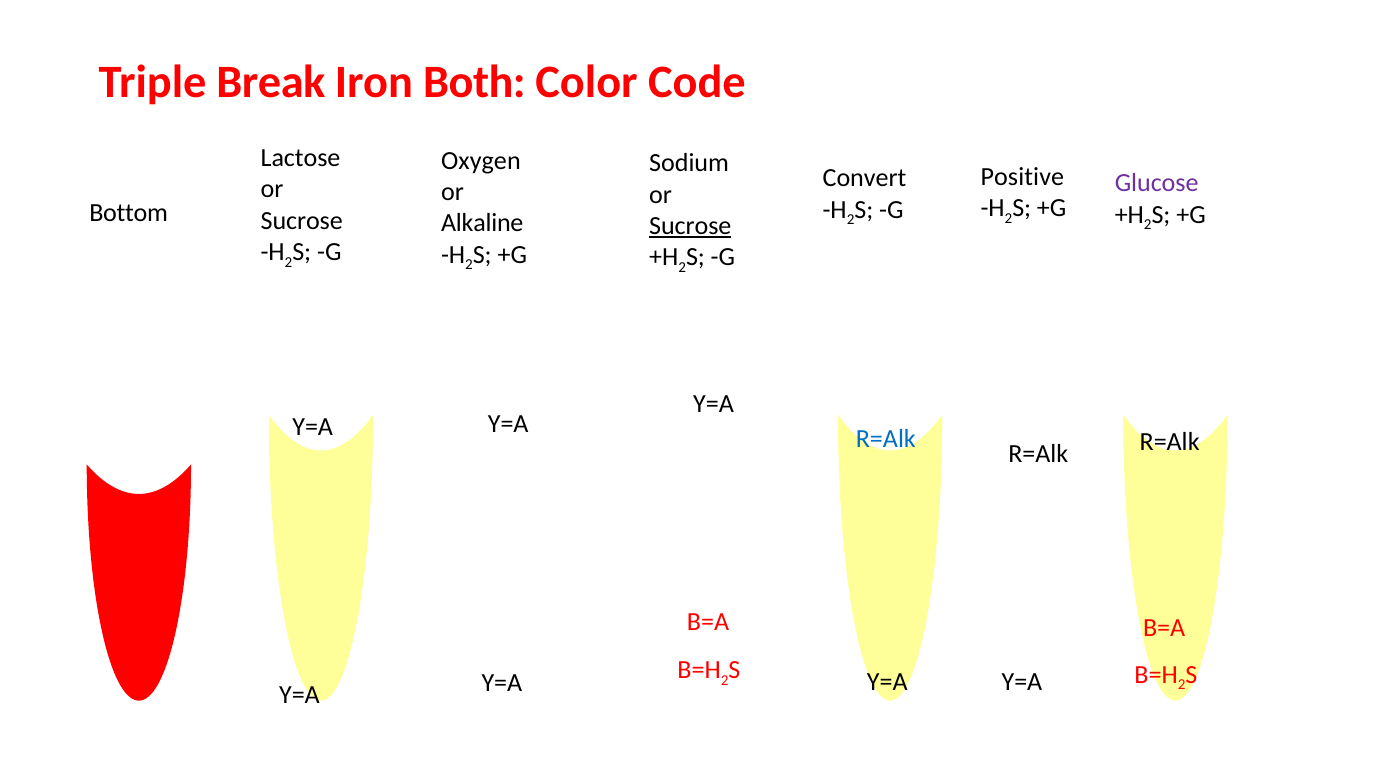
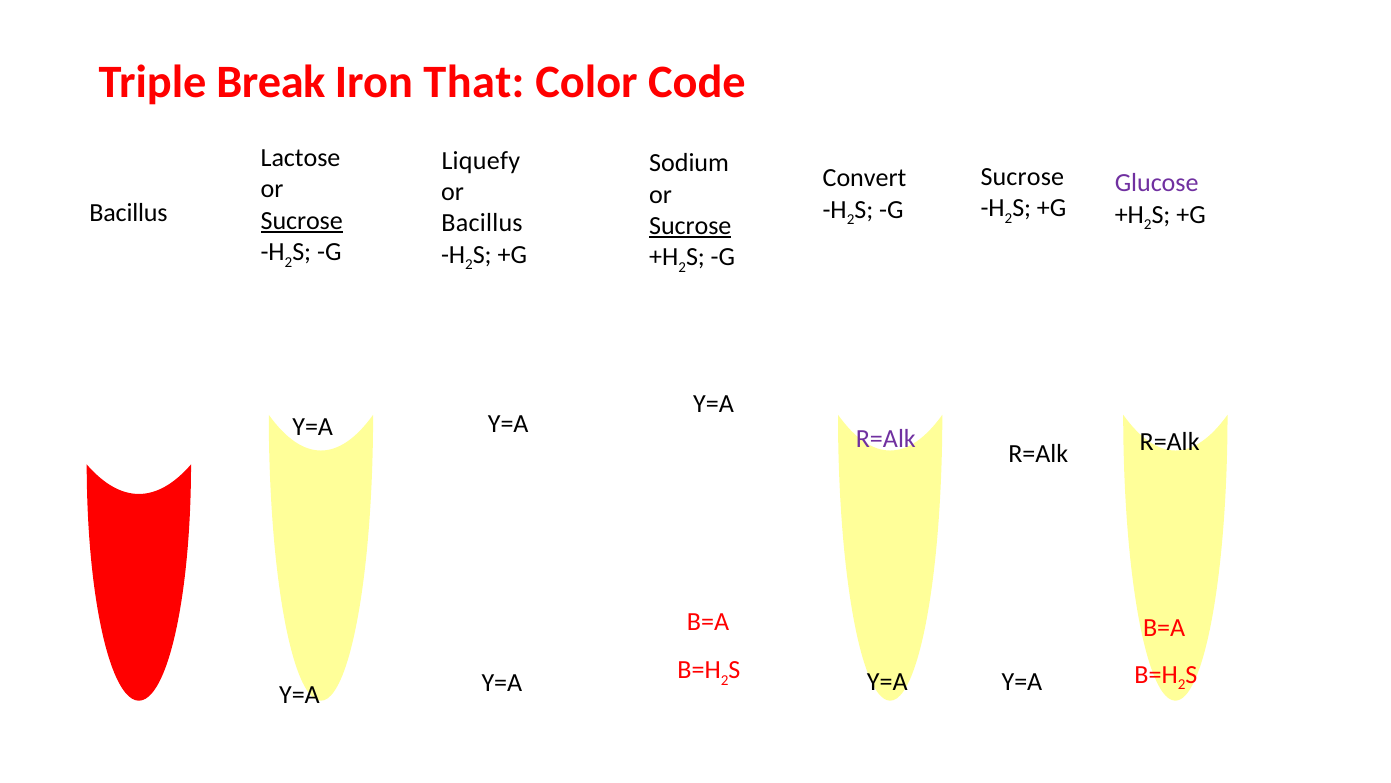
Both: Both -> That
Oxygen: Oxygen -> Liquefy
Positive at (1022, 177): Positive -> Sucrose
Bottom at (129, 213): Bottom -> Bacillus
Sucrose at (302, 220) underline: none -> present
Alkaline at (482, 223): Alkaline -> Bacillus
R=Alk at (886, 439) colour: blue -> purple
